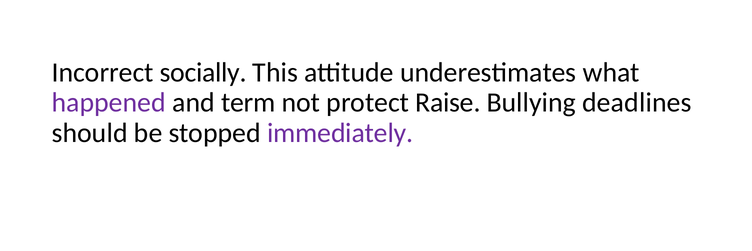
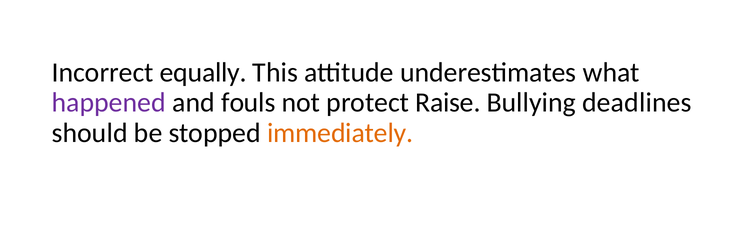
socially: socially -> equally
term: term -> fouls
immediately colour: purple -> orange
